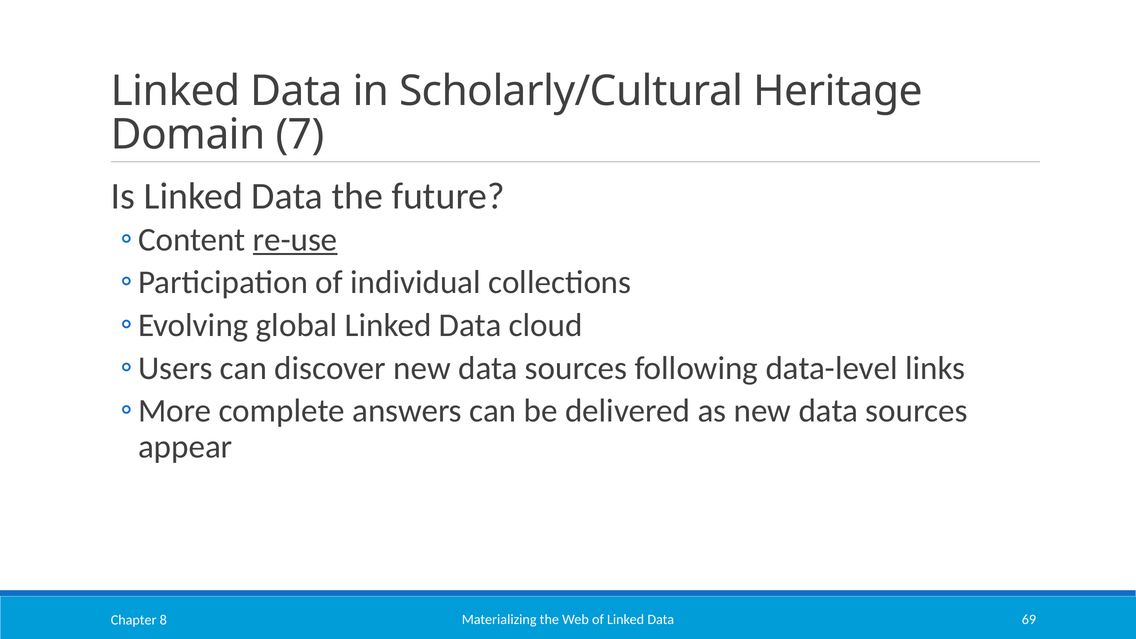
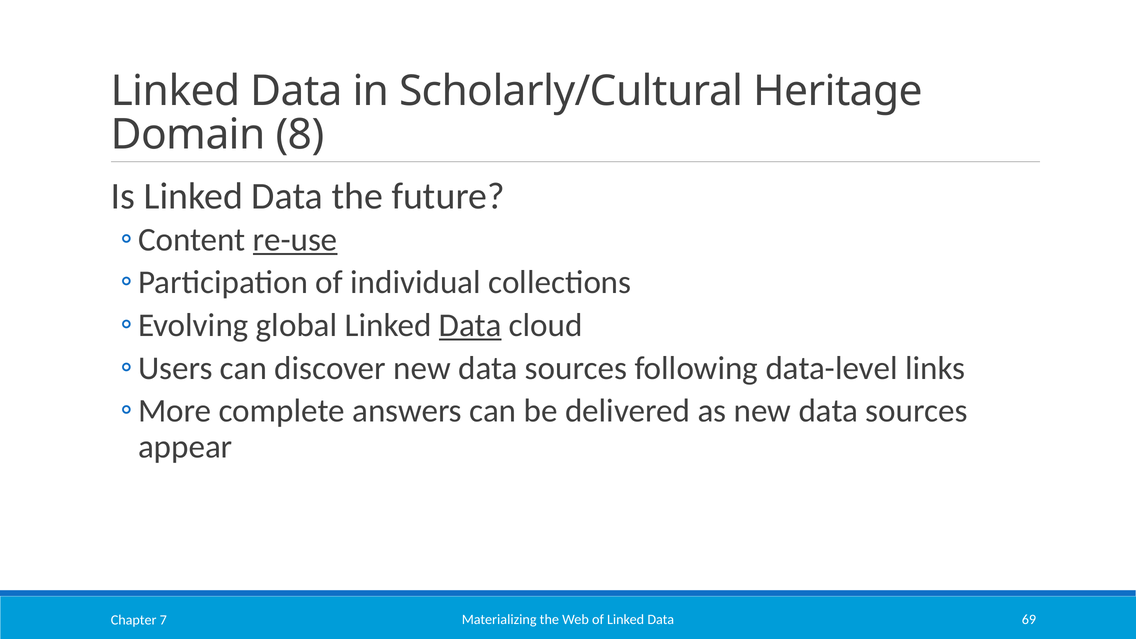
7: 7 -> 8
Data at (470, 325) underline: none -> present
8: 8 -> 7
